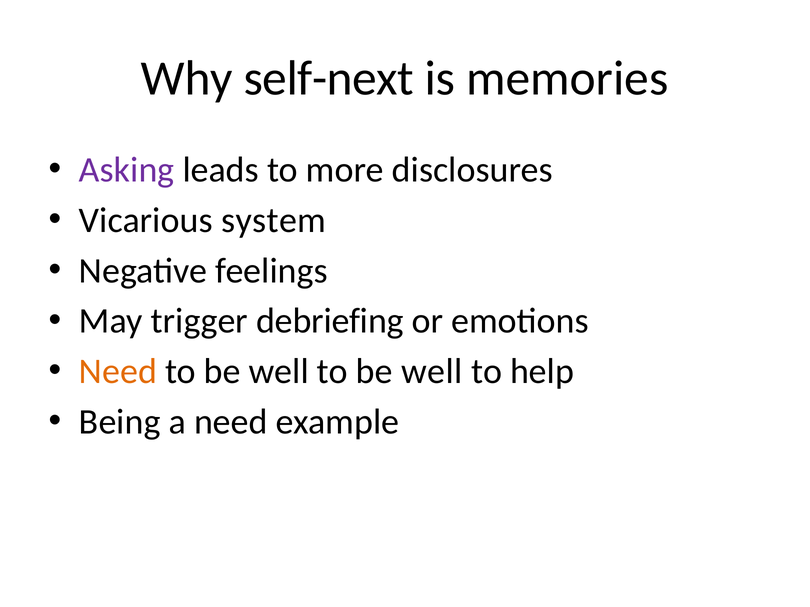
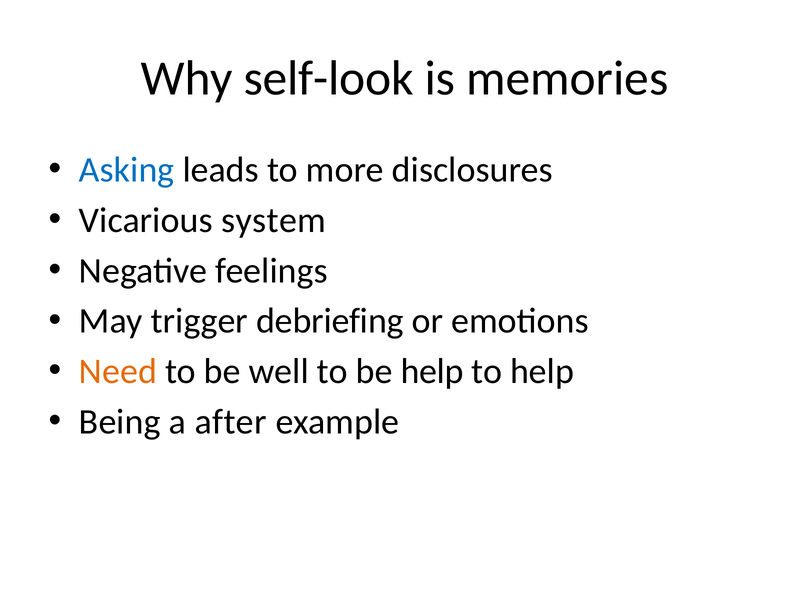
self-next: self-next -> self-look
Asking colour: purple -> blue
well to be well: well -> help
a need: need -> after
